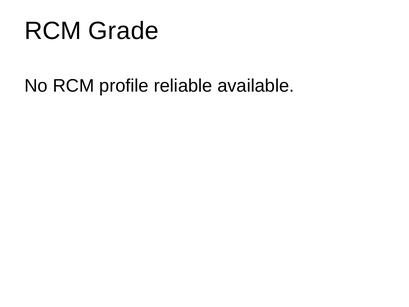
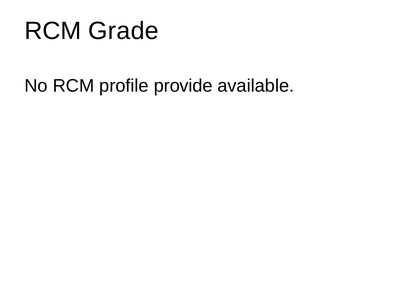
reliable: reliable -> provide
